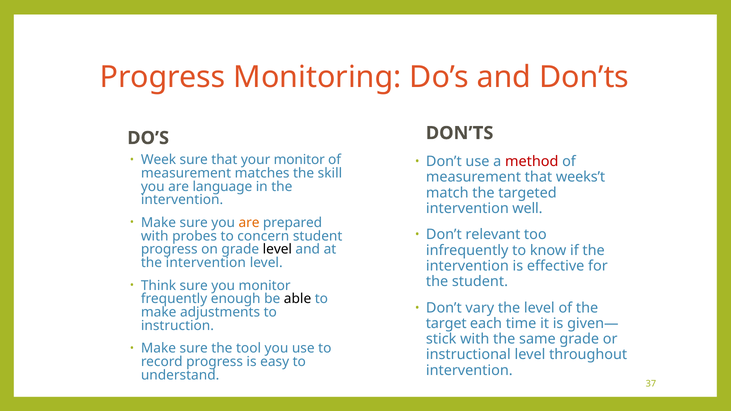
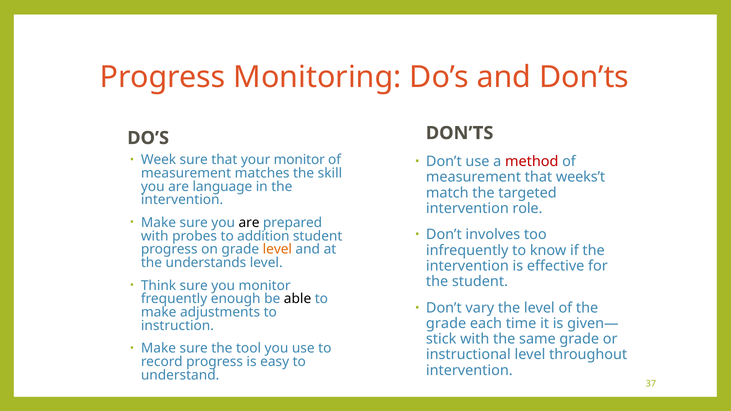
well: well -> role
are at (249, 223) colour: orange -> black
relevant: relevant -> involves
concern: concern -> addition
level at (277, 250) colour: black -> orange
intervention at (206, 263): intervention -> understands
target at (446, 324): target -> grade
